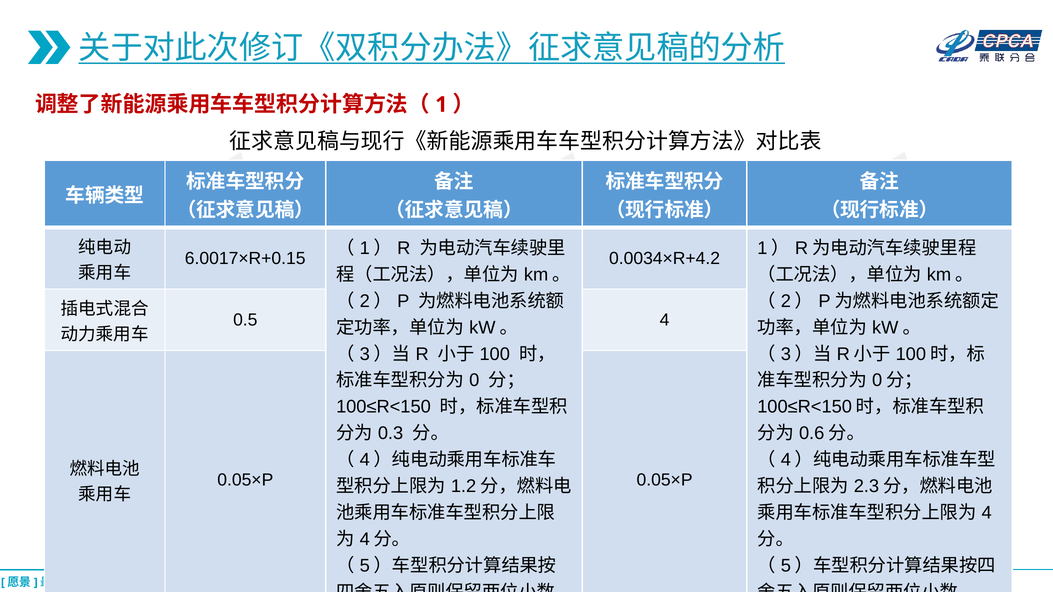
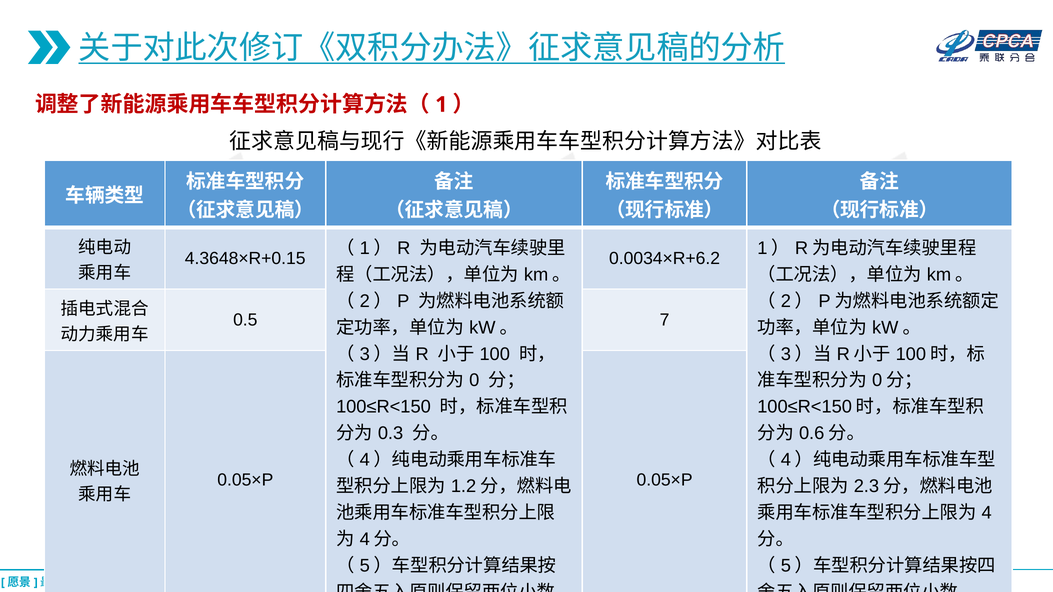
6.0017×R+0.15: 6.0017×R+0.15 -> 4.3648×R+0.15
0.0034×R+4.2: 0.0034×R+4.2 -> 0.0034×R+6.2
0.5 4: 4 -> 7
